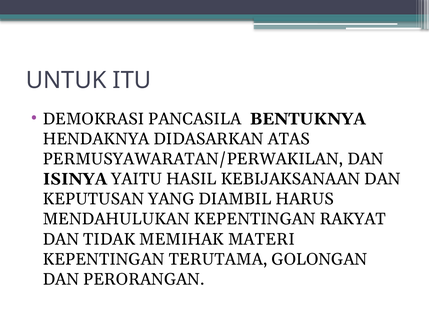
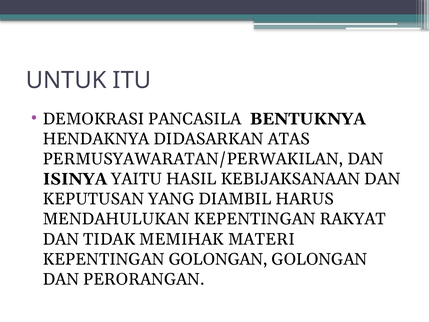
KEPENTINGAN TERUTAMA: TERUTAMA -> GOLONGAN
